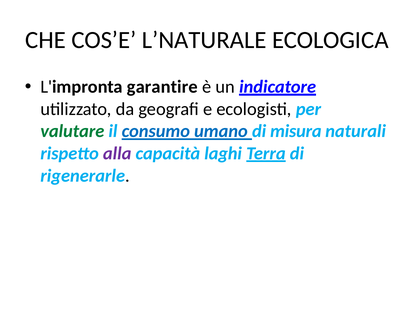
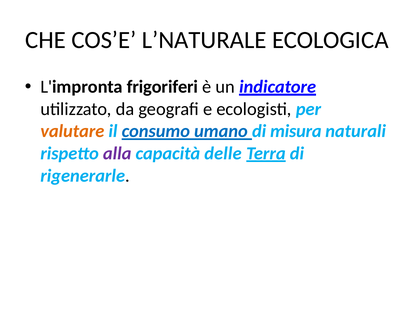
garantire: garantire -> frigoriferi
valutare colour: green -> orange
laghi: laghi -> delle
